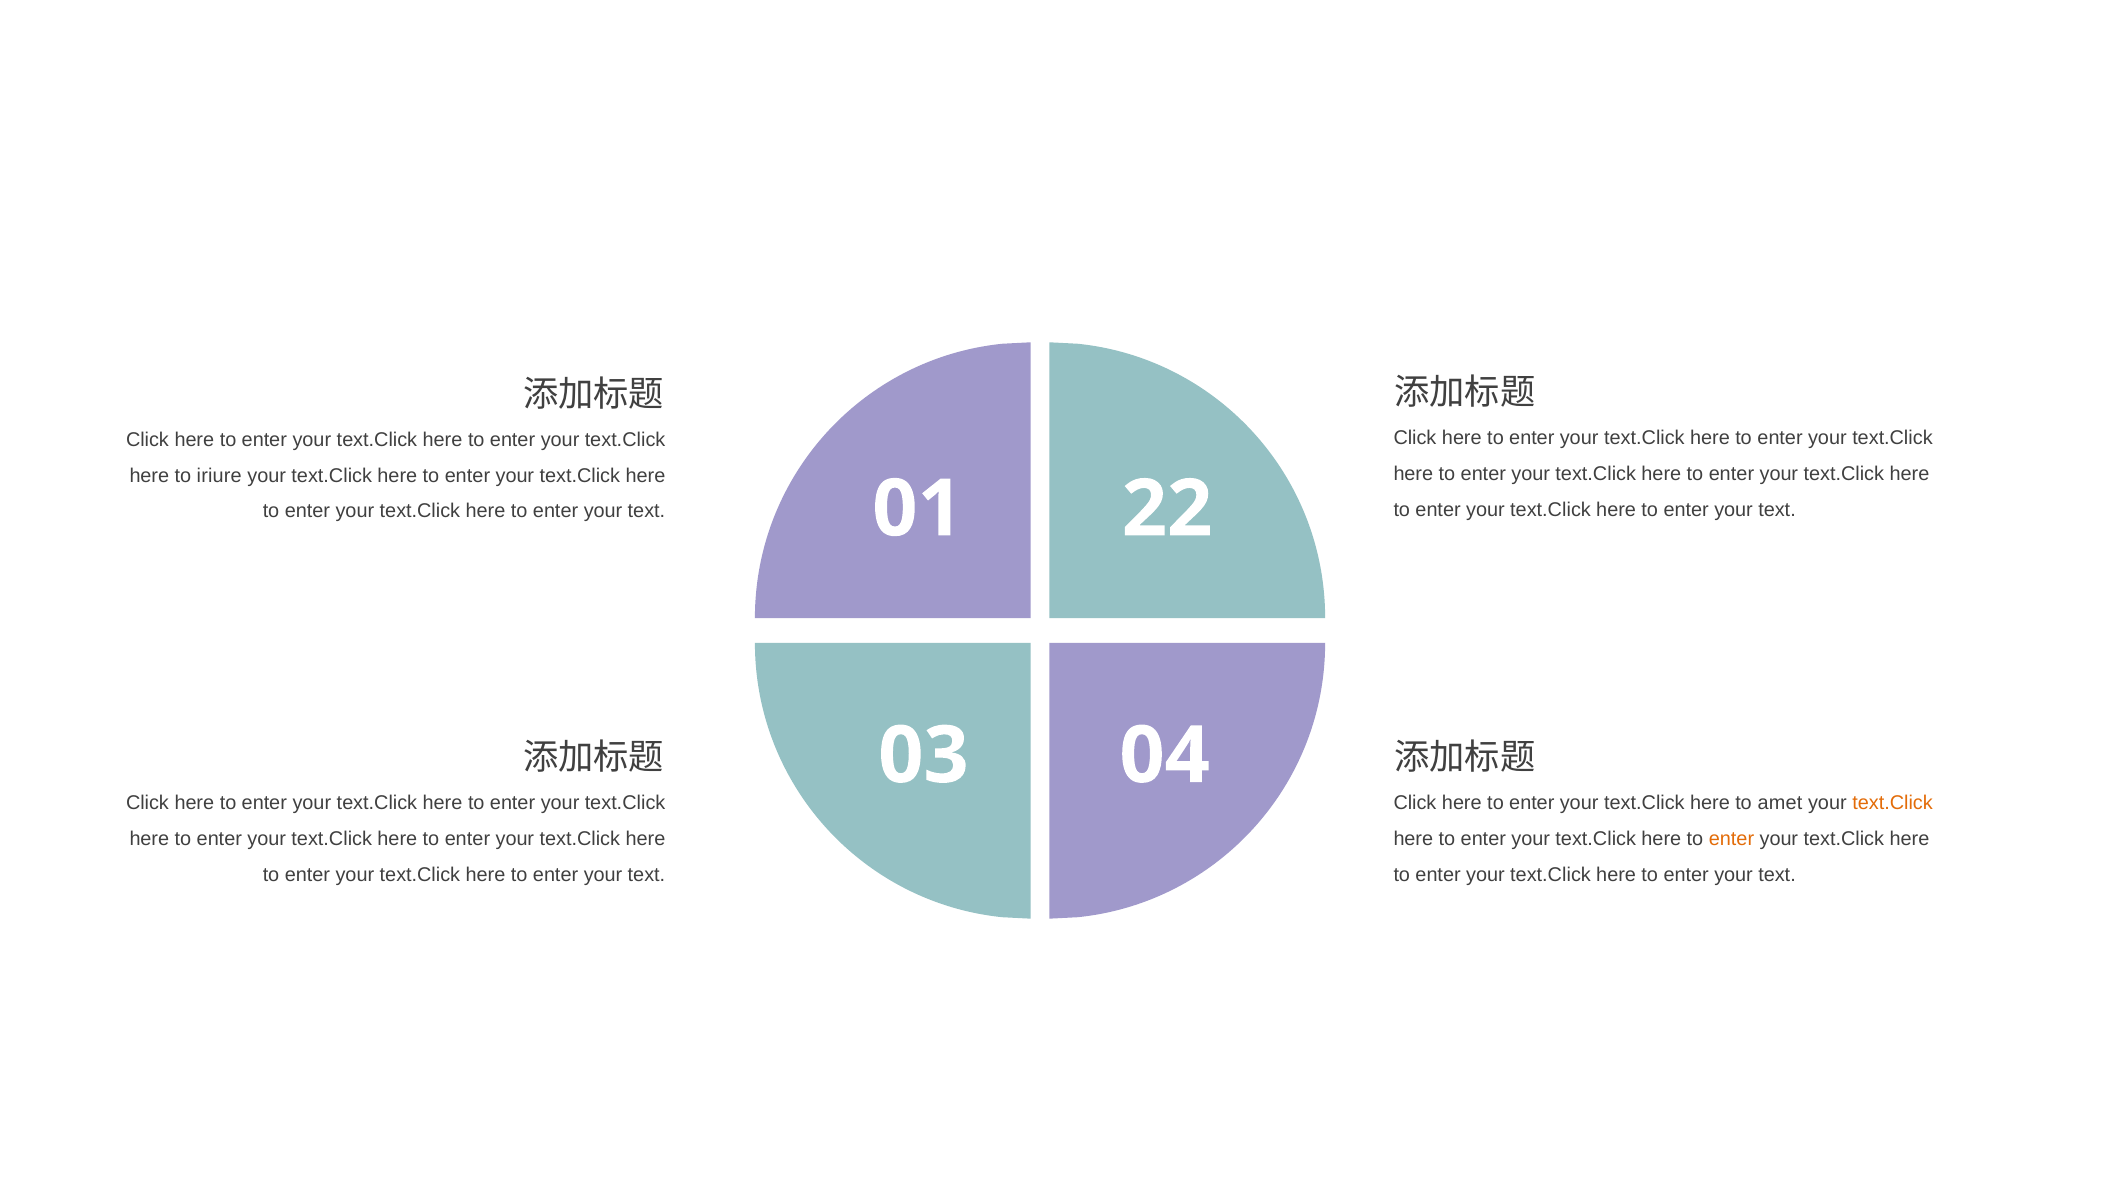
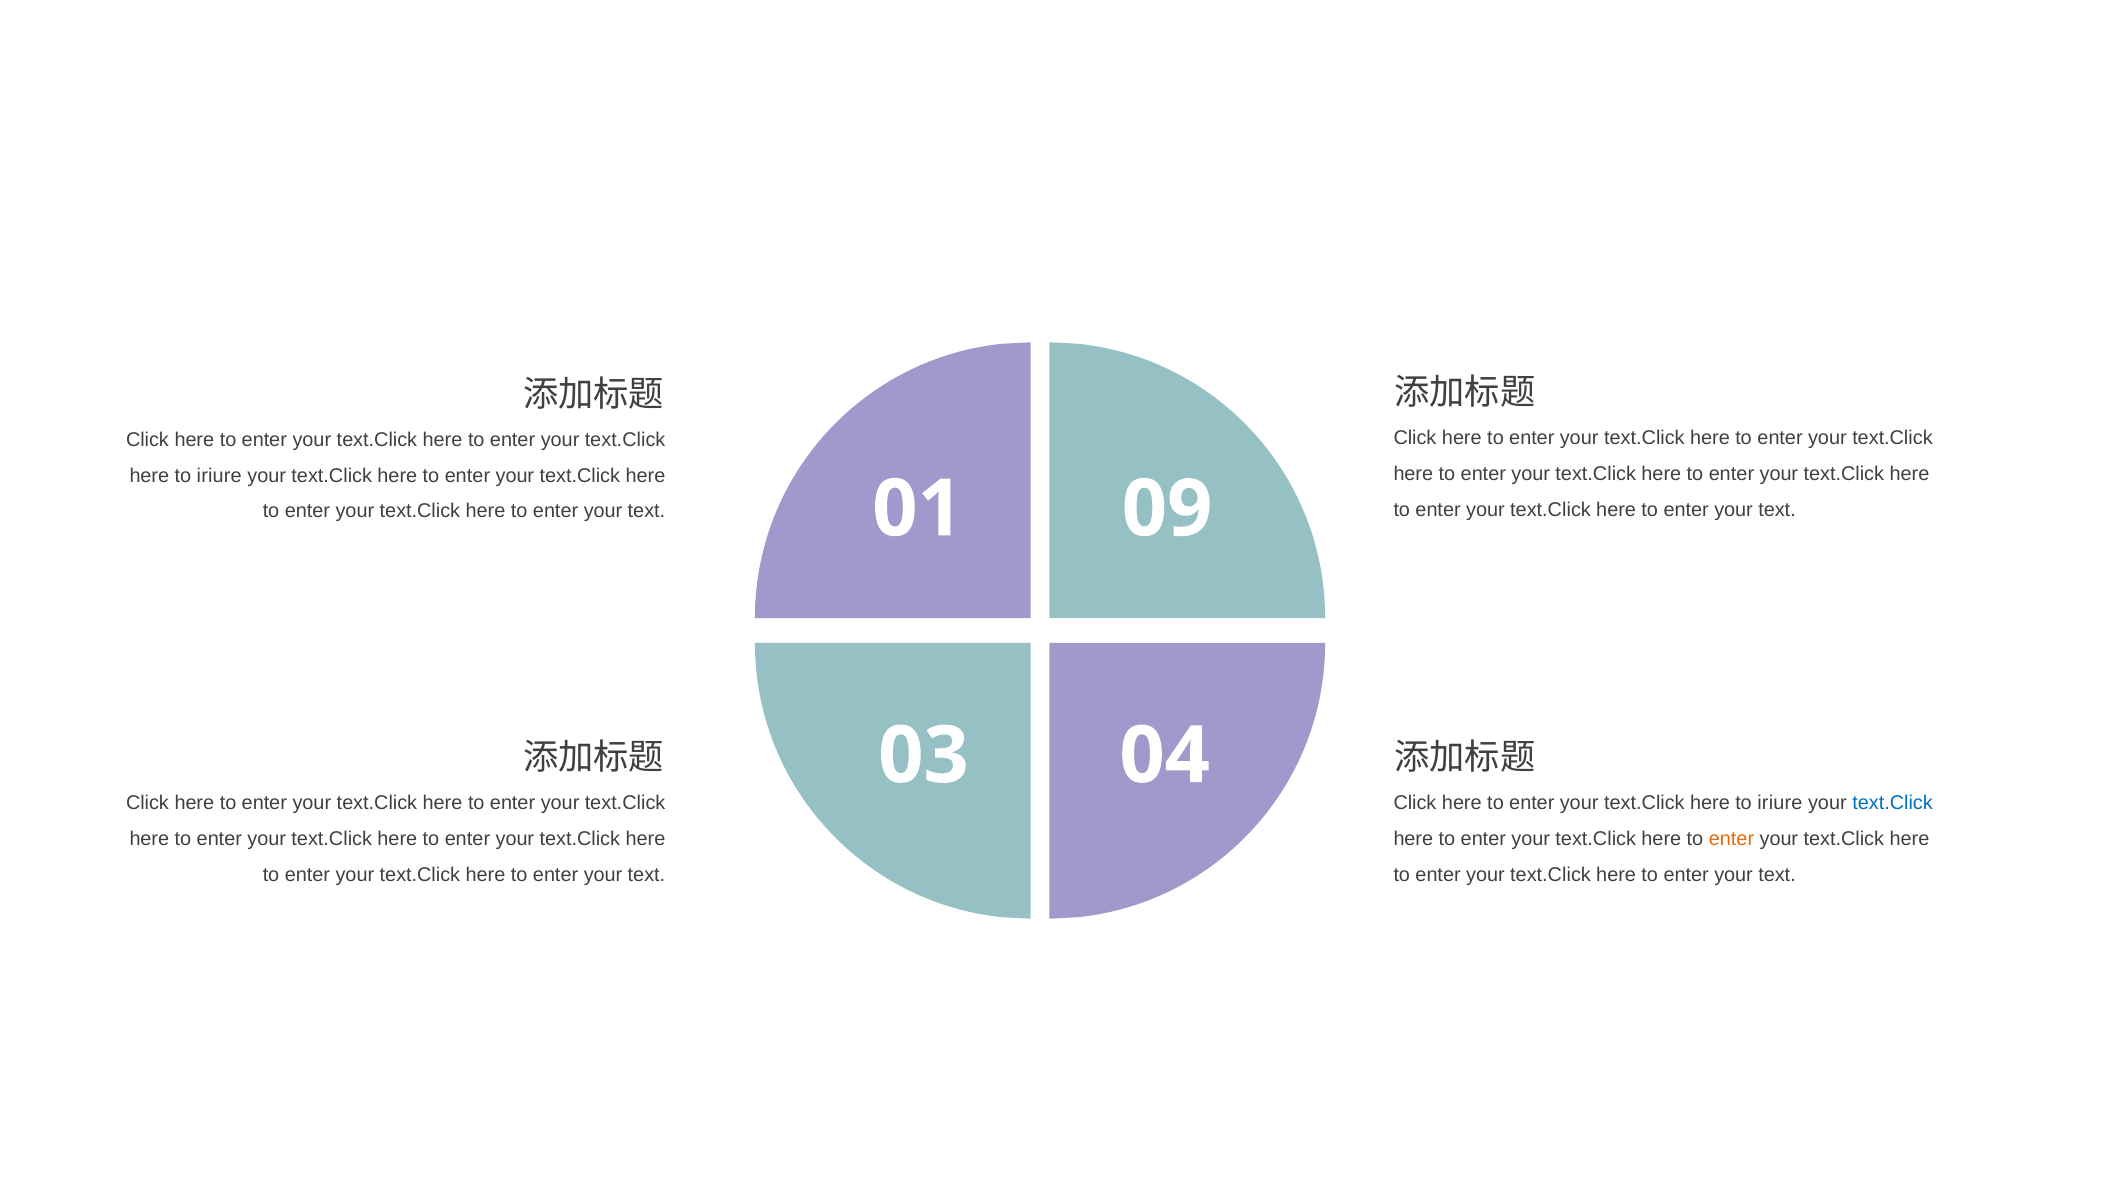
22: 22 -> 09
amet at (1780, 803): amet -> iriure
text.Click at (1893, 803) colour: orange -> blue
